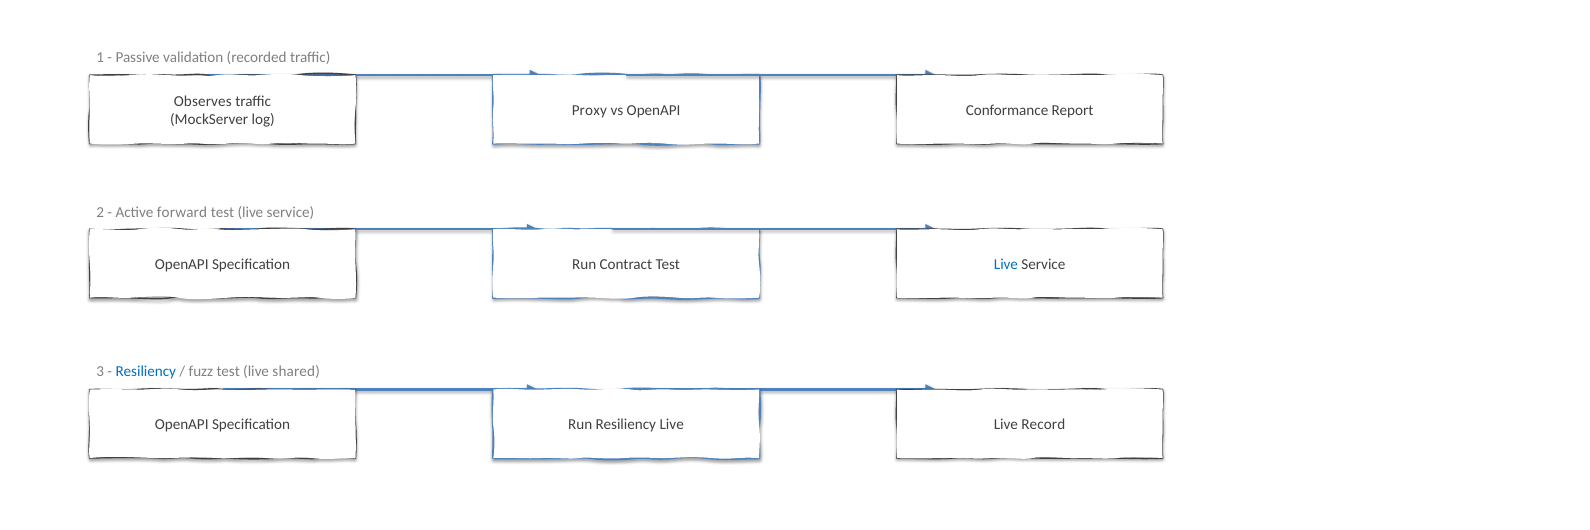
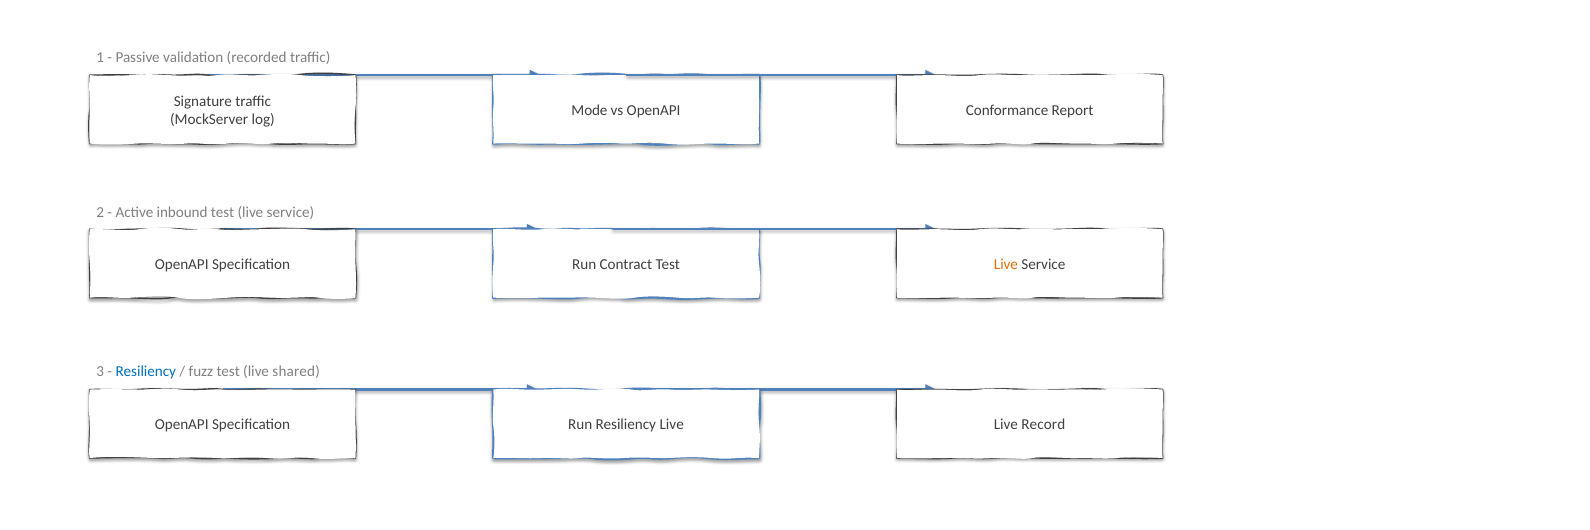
Observes: Observes -> Signature
Proxy: Proxy -> Mode
forward: forward -> inbound
Live at (1006, 265) colour: blue -> orange
